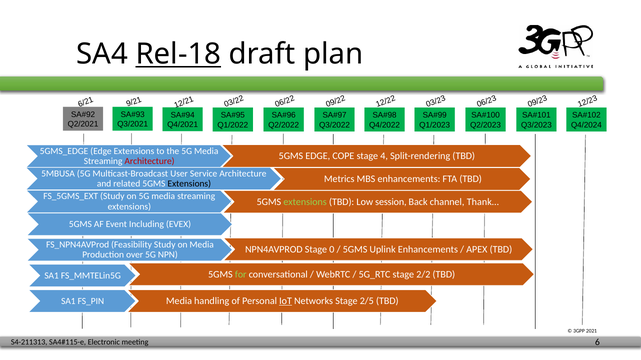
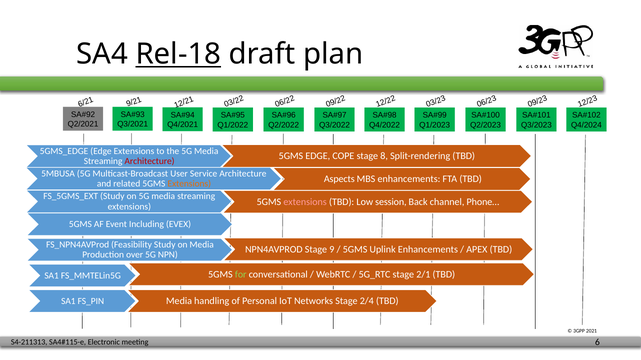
4: 4 -> 8
Metrics: Metrics -> Aspects
Extensions at (189, 184) colour: black -> orange
extensions at (305, 202) colour: light green -> pink
Thank…: Thank… -> Phone…
Stage 0: 0 -> 9
2/2: 2/2 -> 2/1
IoT underline: present -> none
2/5: 2/5 -> 2/4
